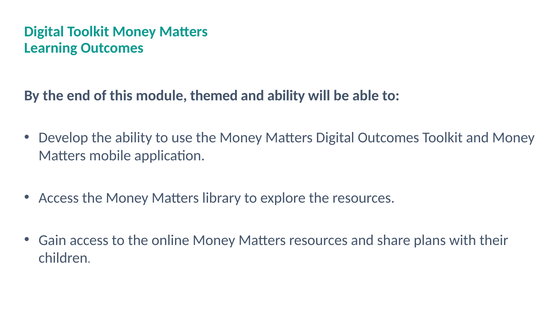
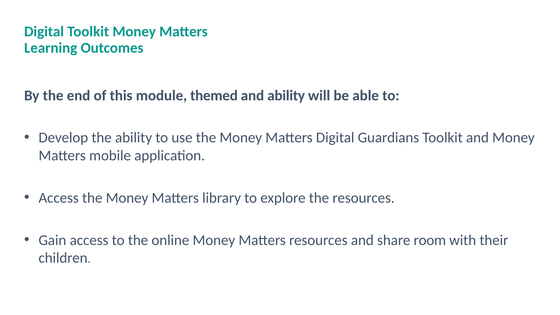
Digital Outcomes: Outcomes -> Guardians
plans: plans -> room
